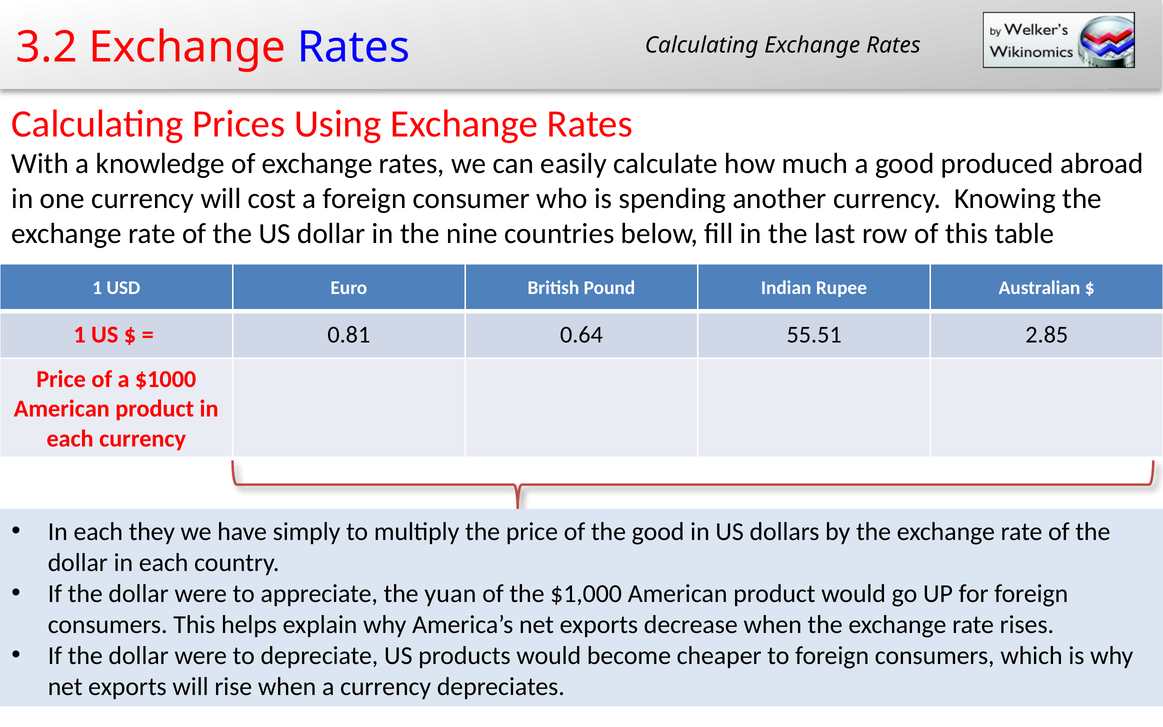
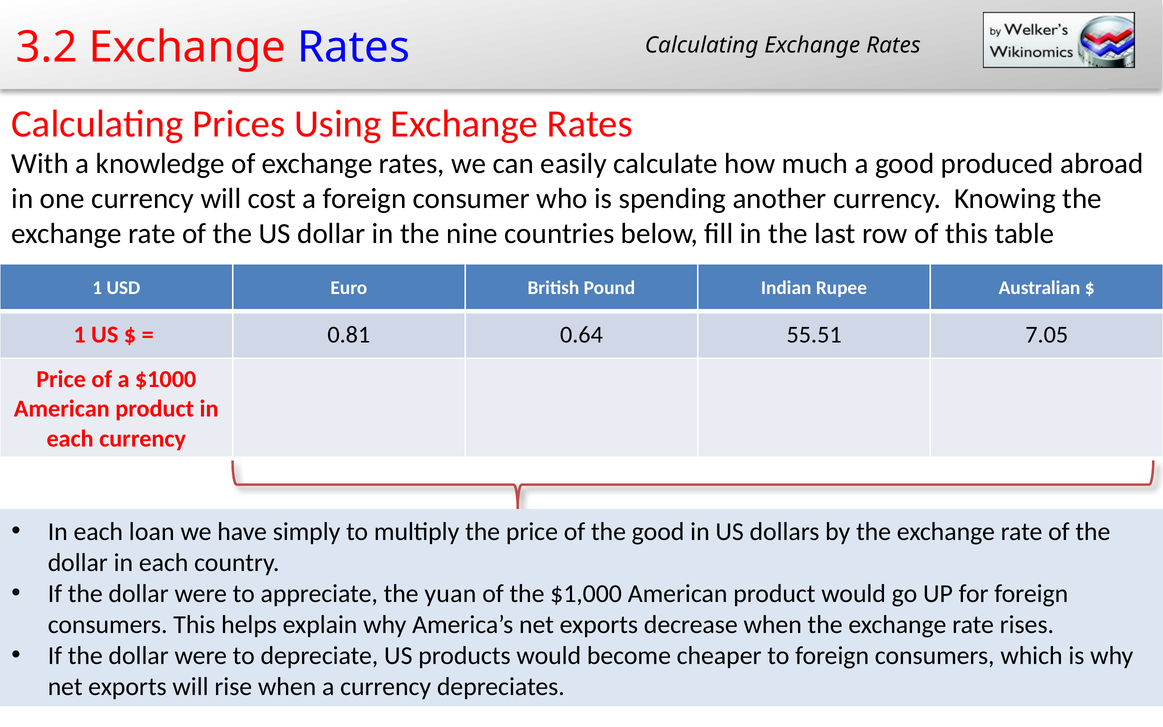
2.85: 2.85 -> 7.05
they: they -> loan
